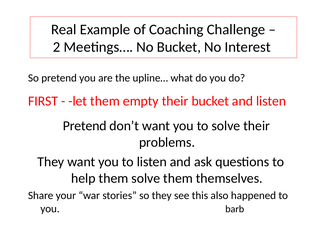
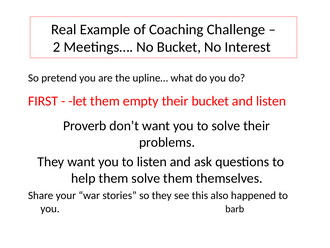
Pretend at (85, 126): Pretend -> Proverb
